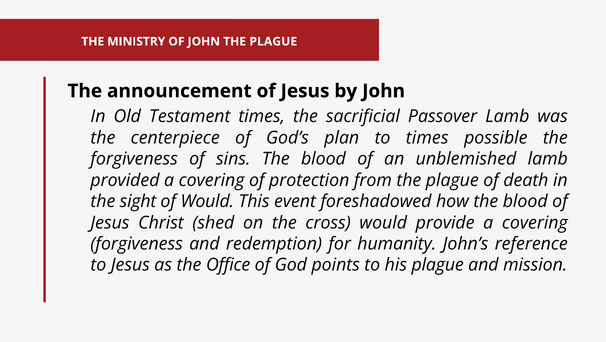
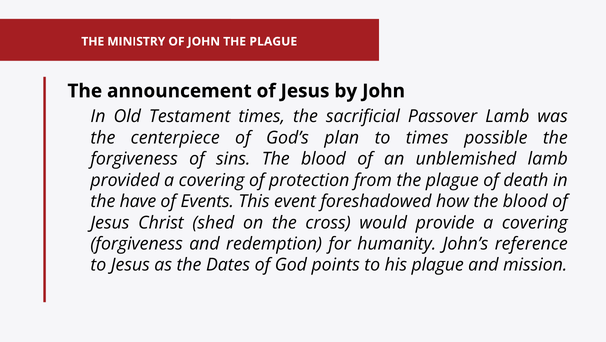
sight: sight -> have
of Would: Would -> Events
Office: Office -> Dates
